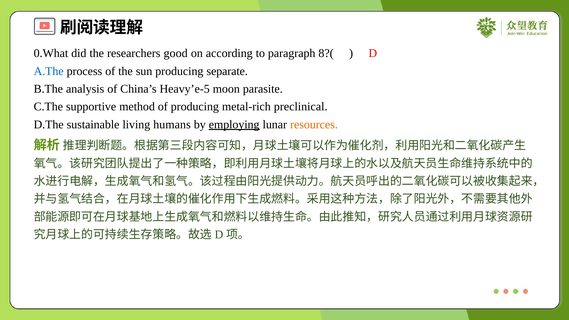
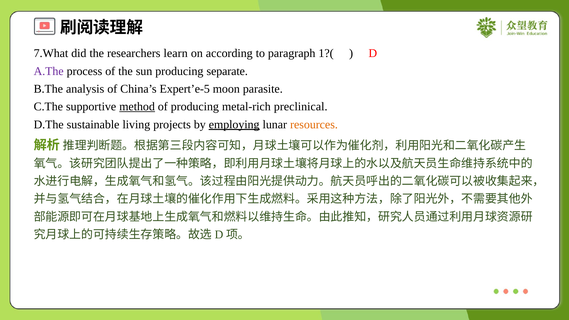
0.What: 0.What -> 7.What
good: good -> learn
8?(: 8?( -> 1?(
A.The colour: blue -> purple
Heavy’e-5: Heavy’e-5 -> Expert’e-5
method underline: none -> present
humans: humans -> projects
